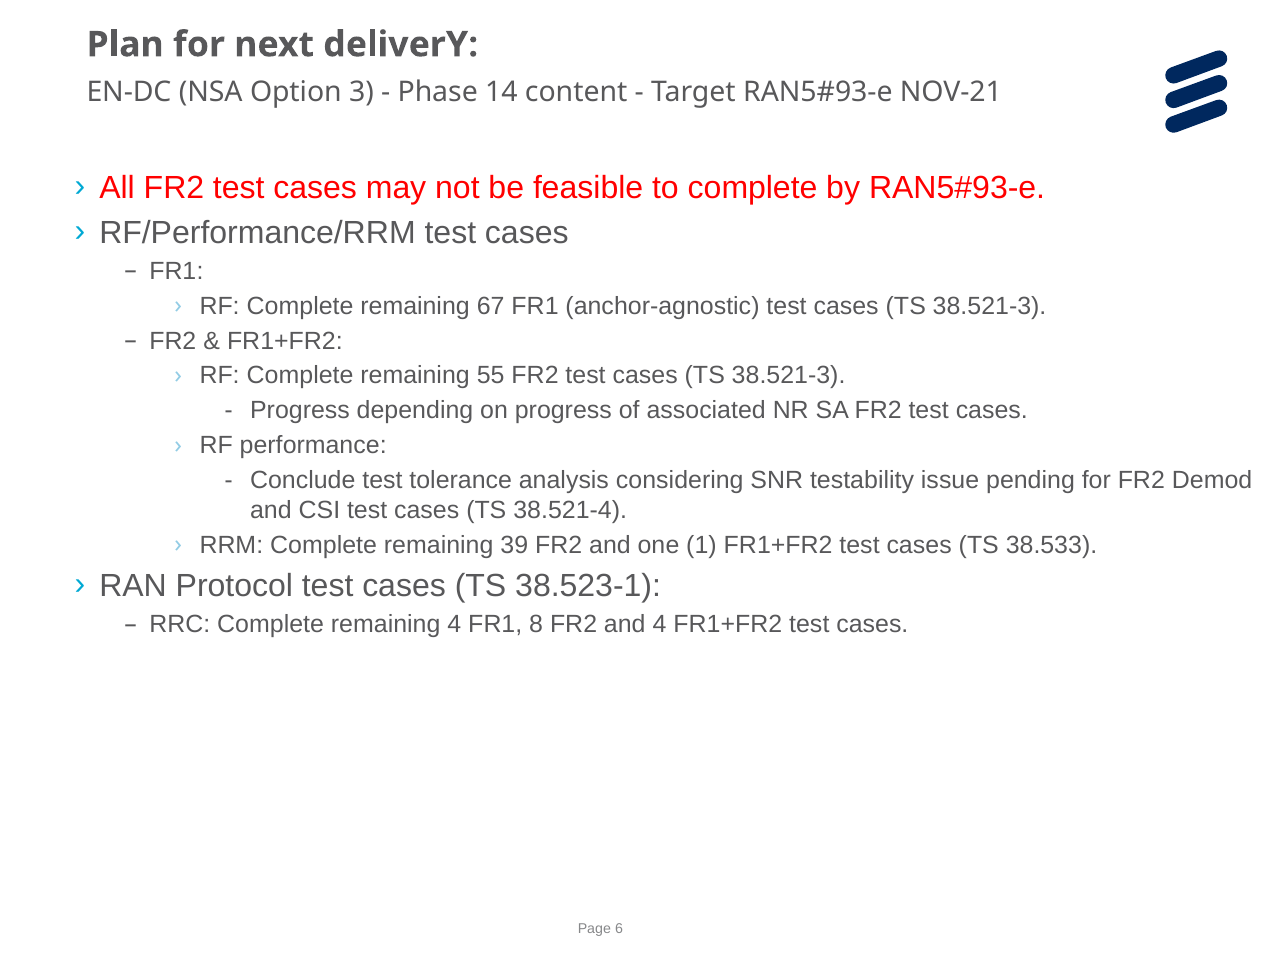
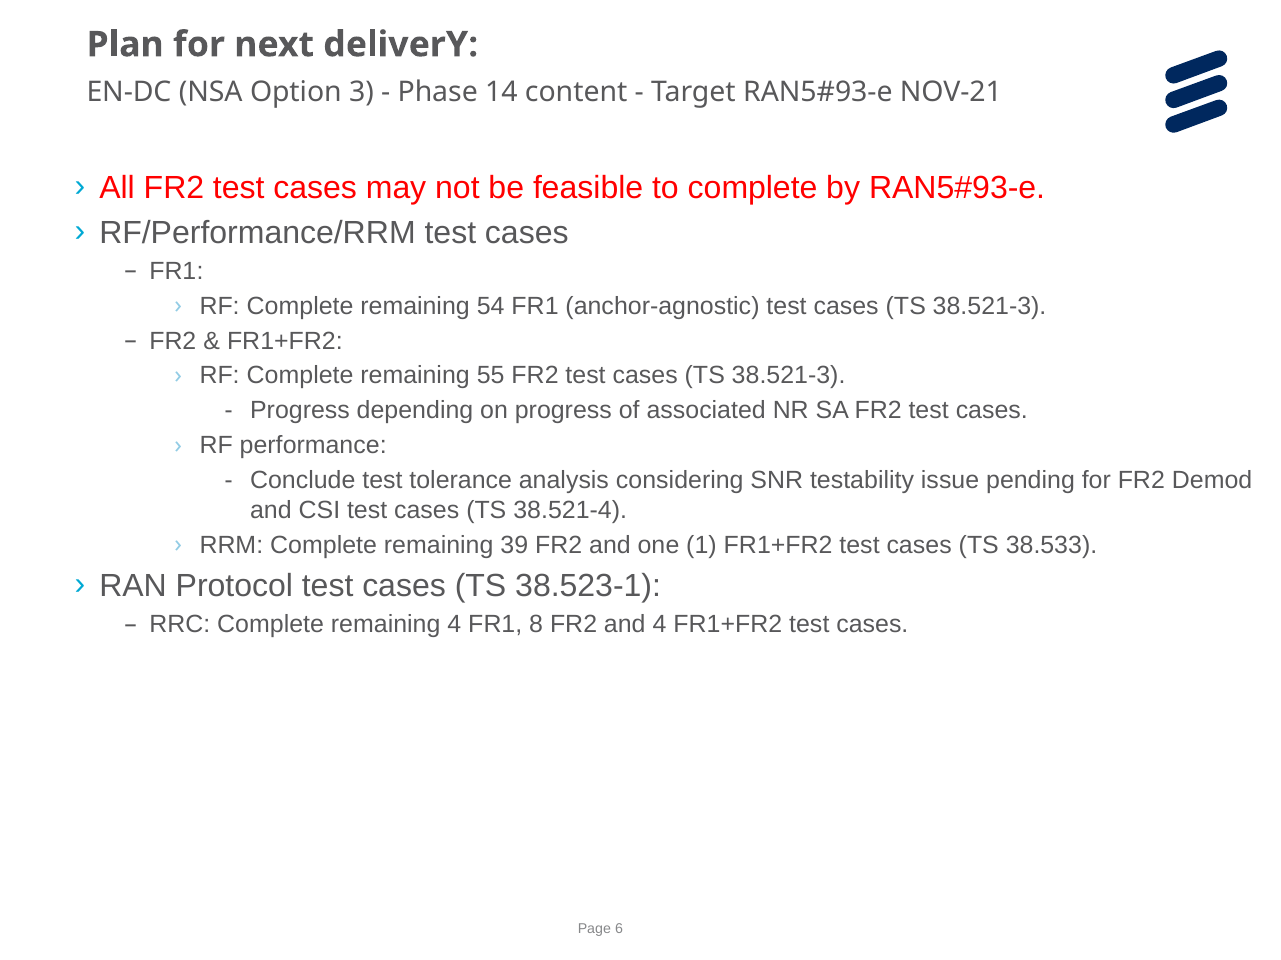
67: 67 -> 54
